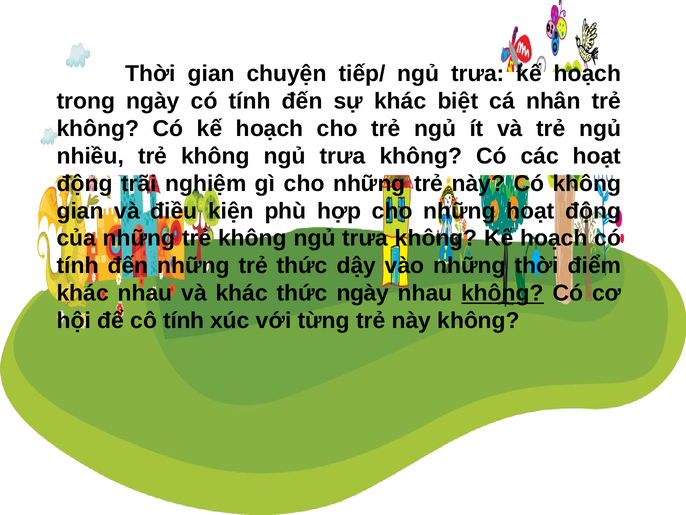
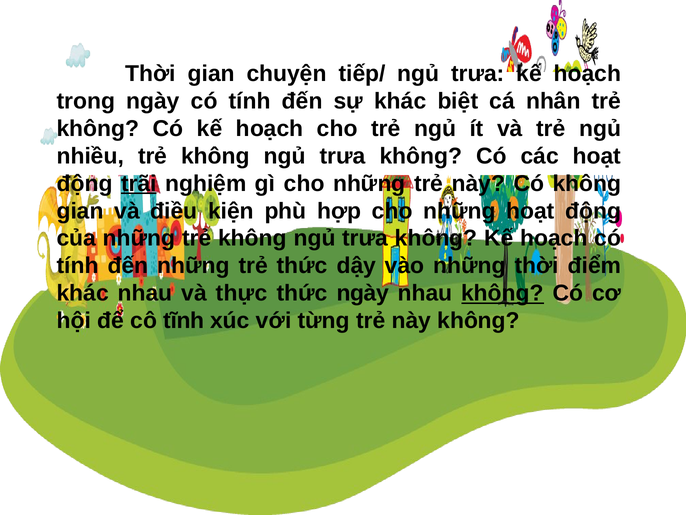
trãi underline: none -> present
và khác: khác -> thực
cô tính: tính -> tĩnh
